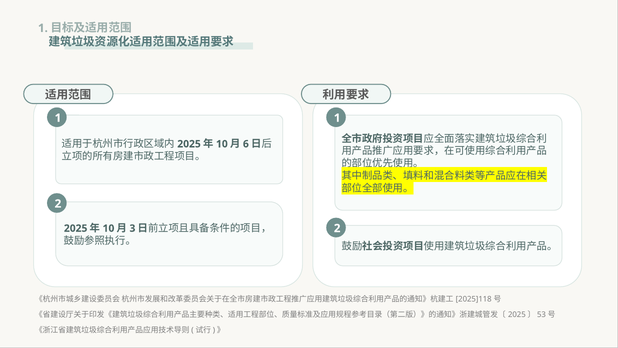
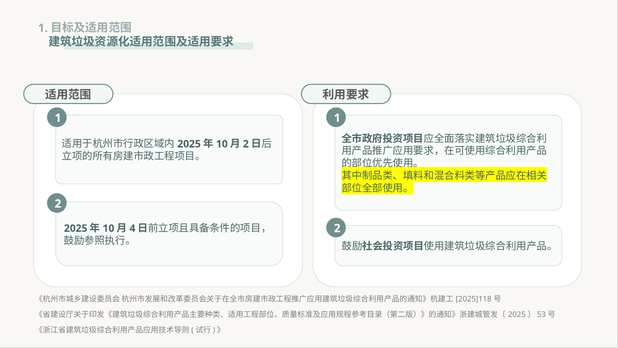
6 at (246, 144): 6 -> 2
3: 3 -> 4
